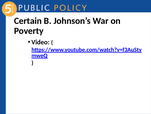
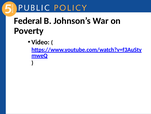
Certain: Certain -> Federal
